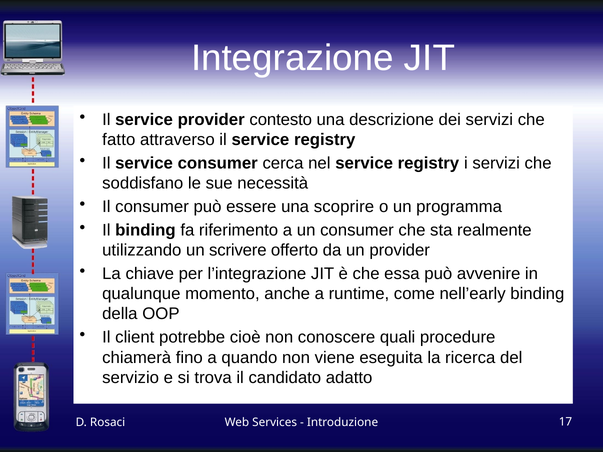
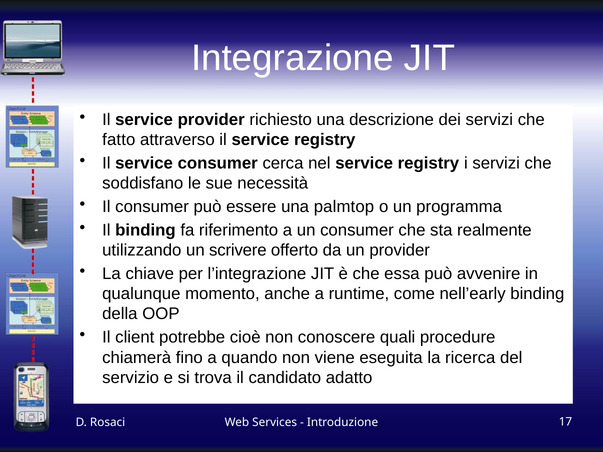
contesto: contesto -> richiesto
scoprire: scoprire -> palmtop
